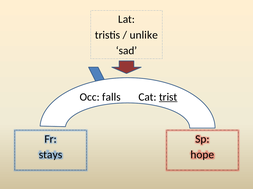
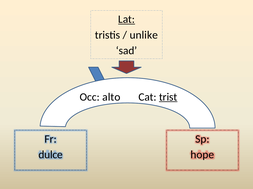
Lat underline: none -> present
falls: falls -> alto
stays: stays -> dulce
